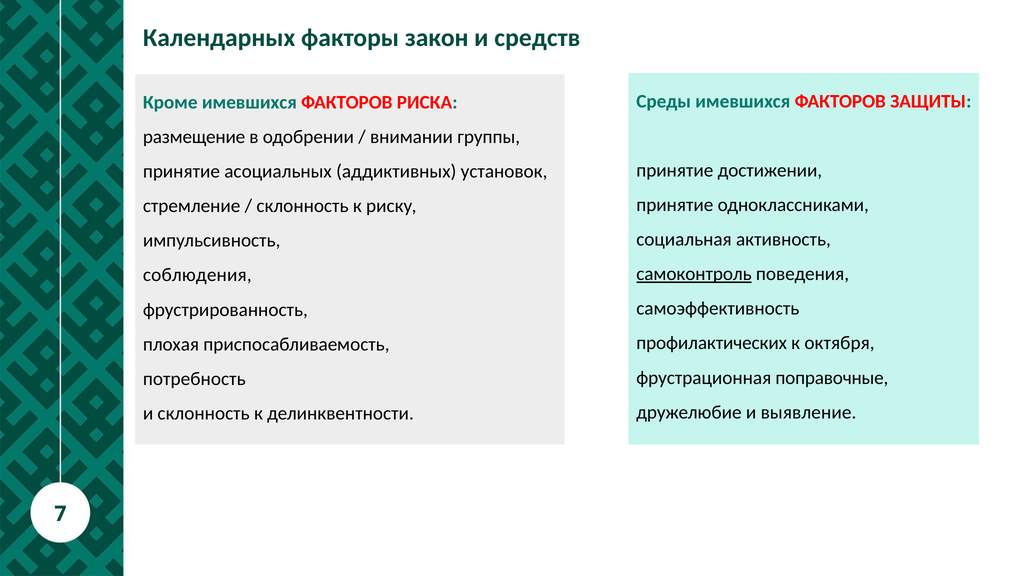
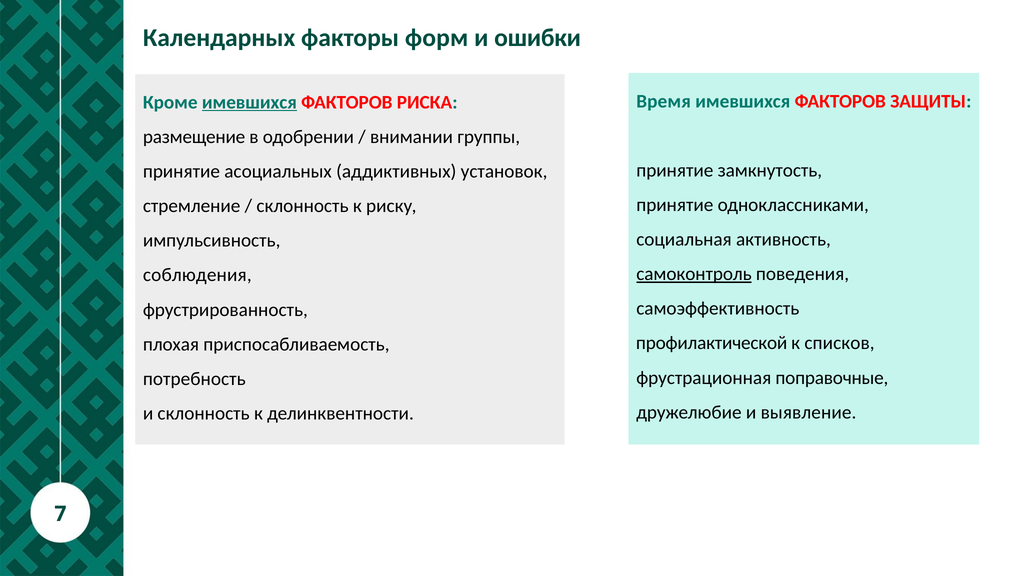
закон: закон -> форм
средств: средств -> ошибки
Среды: Среды -> Время
имевшихся at (249, 102) underline: none -> present
достижении: достижении -> замкнутость
профилактических: профилактических -> профилактической
октября: октября -> списков
